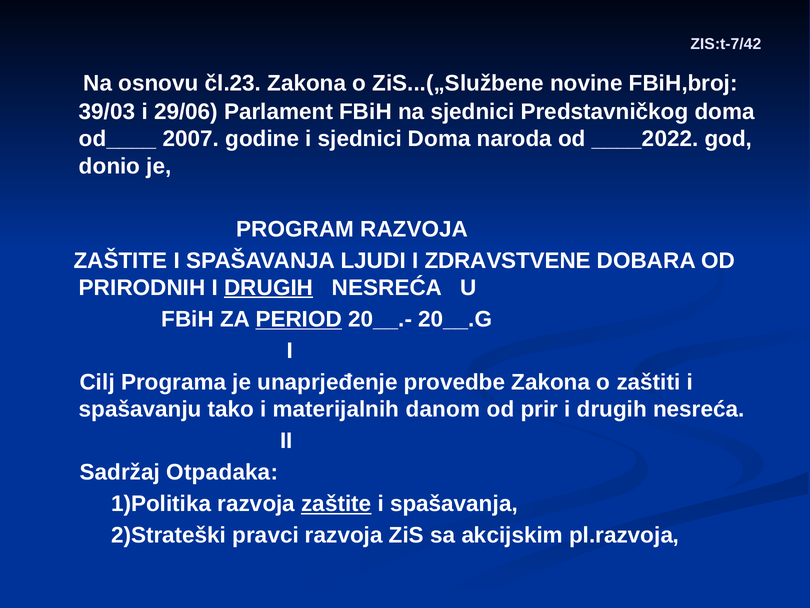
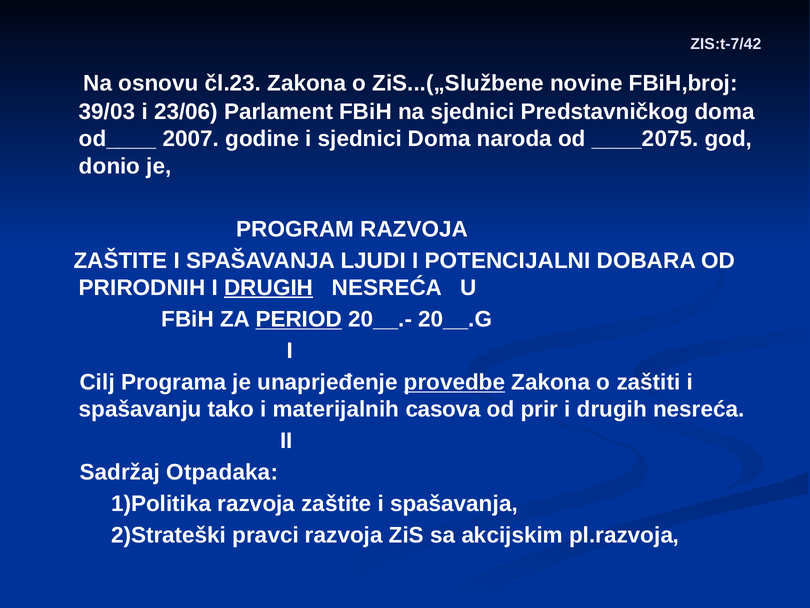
29/06: 29/06 -> 23/06
____2022: ____2022 -> ____2075
ZDRAVSTVENE: ZDRAVSTVENE -> POTENCIJALNI
provedbe underline: none -> present
danom: danom -> casova
zaštite at (336, 504) underline: present -> none
